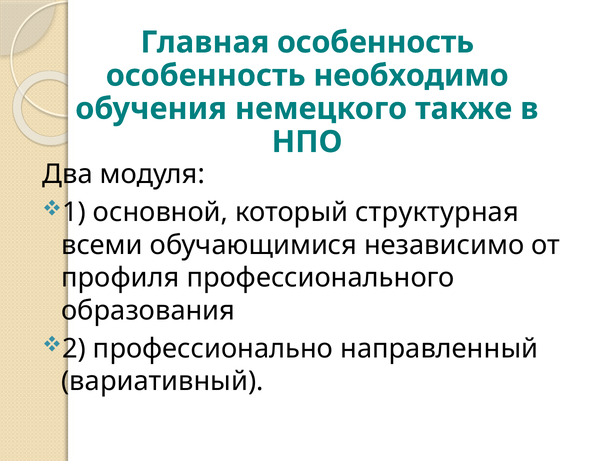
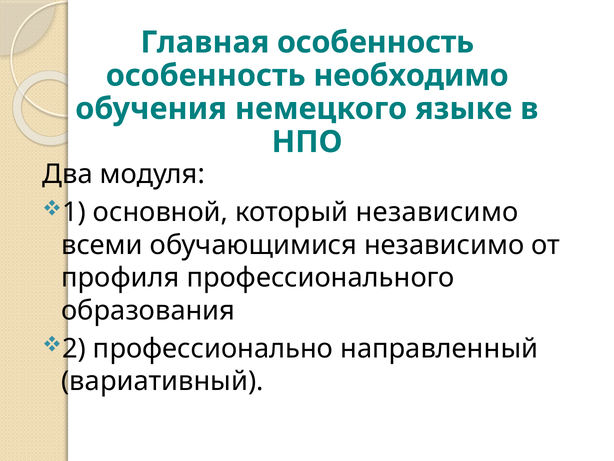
также: также -> языке
который структурная: структурная -> независимо
